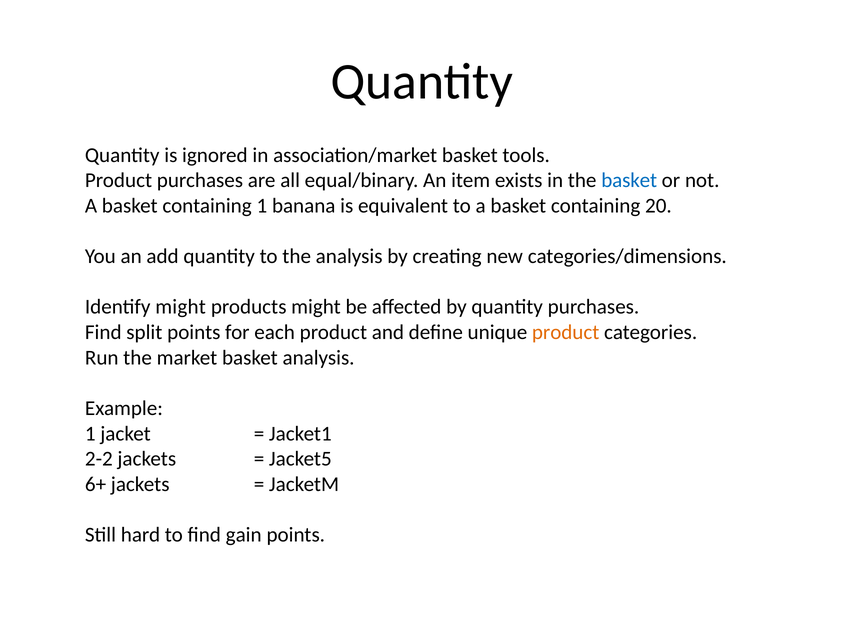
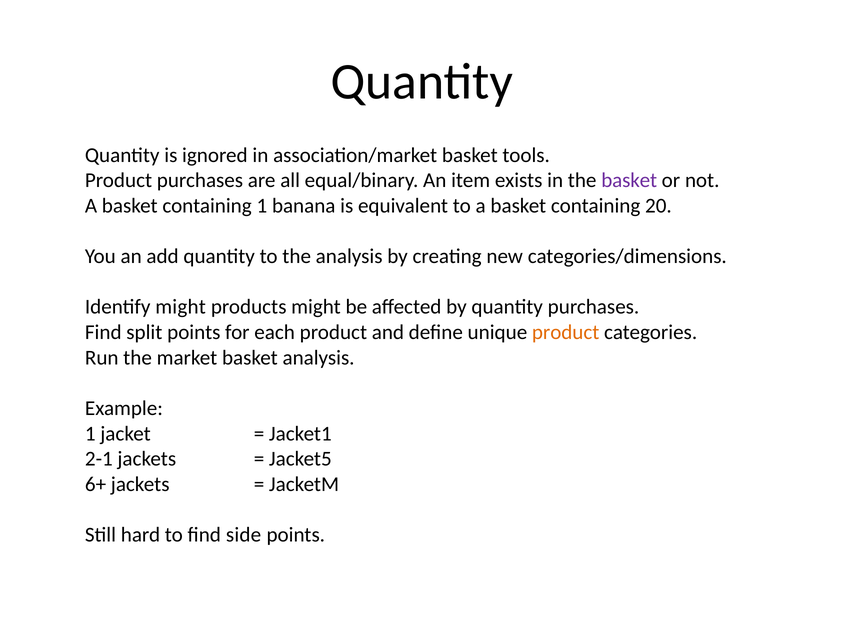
basket at (629, 180) colour: blue -> purple
2-2: 2-2 -> 2-1
gain: gain -> side
